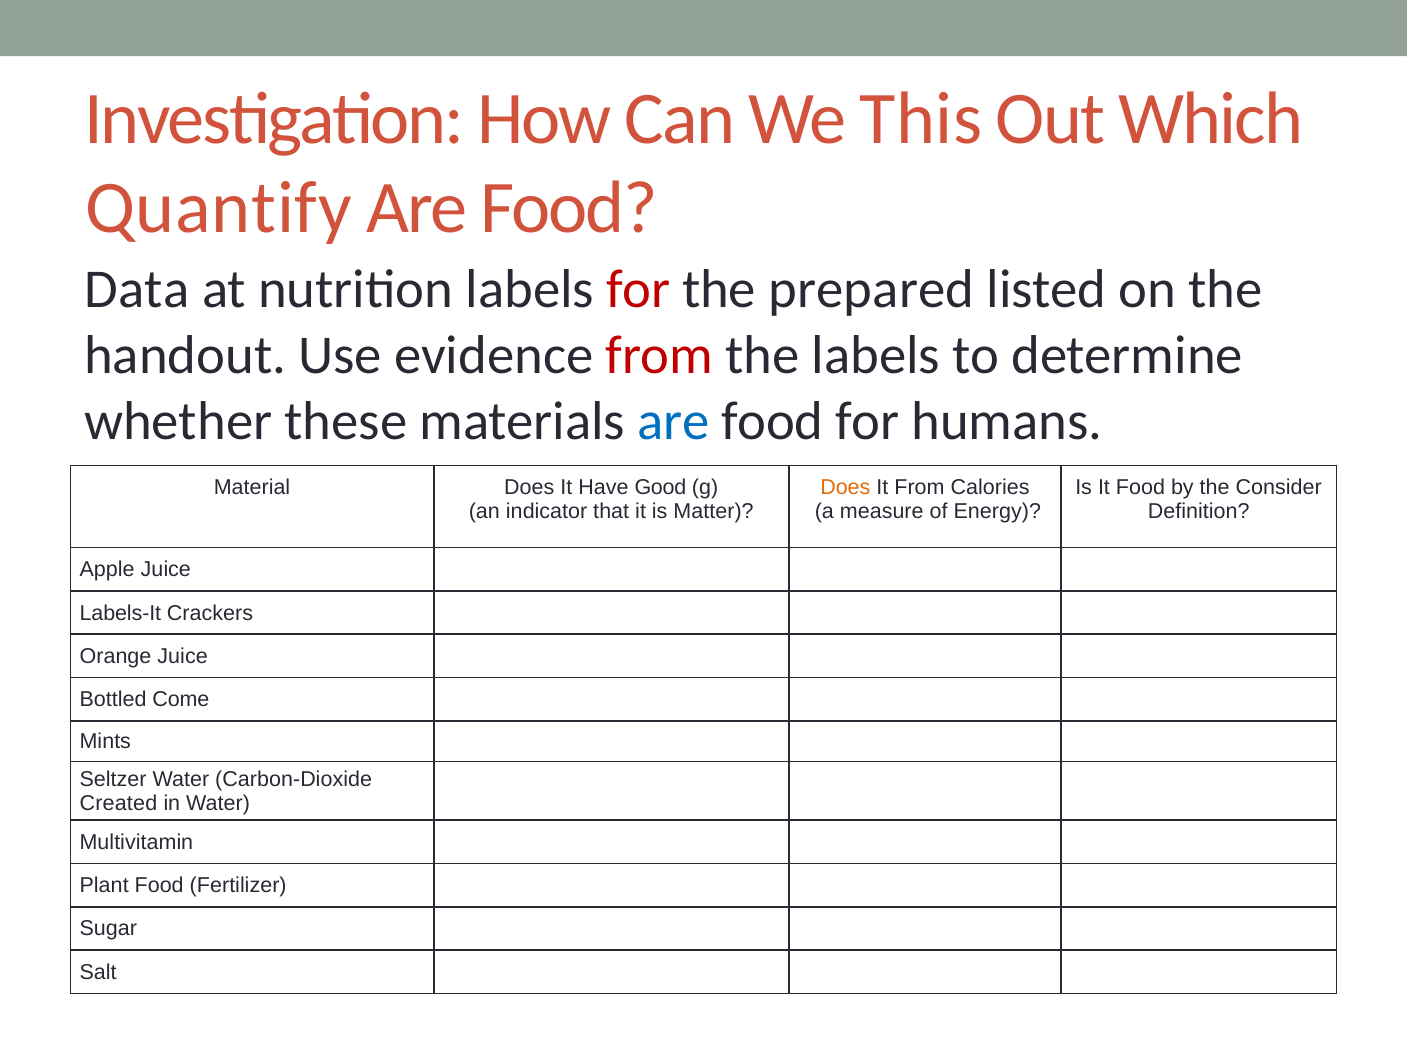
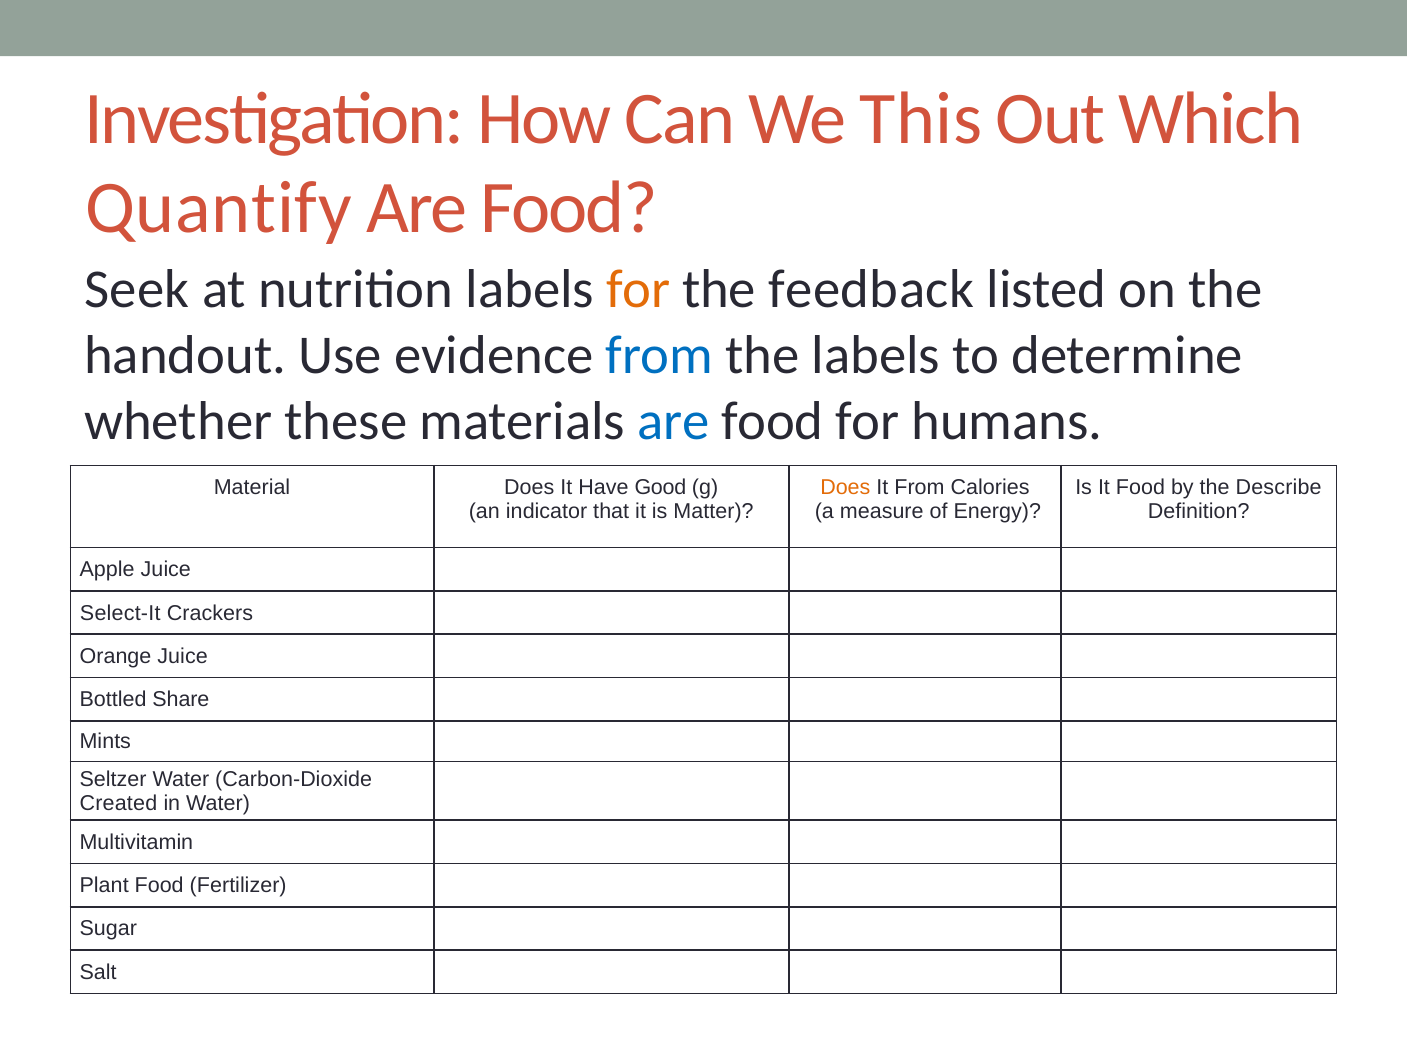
Data: Data -> Seek
for at (638, 290) colour: red -> orange
prepared: prepared -> feedback
from at (659, 356) colour: red -> blue
Consider: Consider -> Describe
Labels-It: Labels-It -> Select-It
Come: Come -> Share
